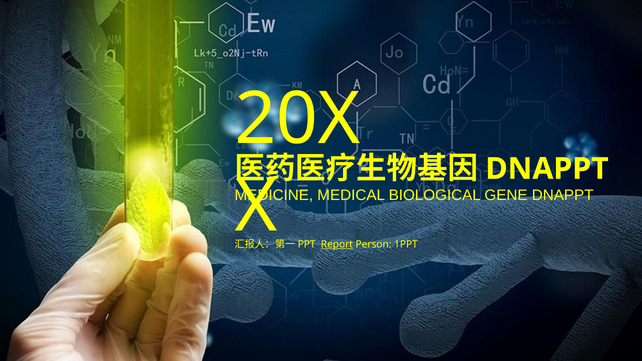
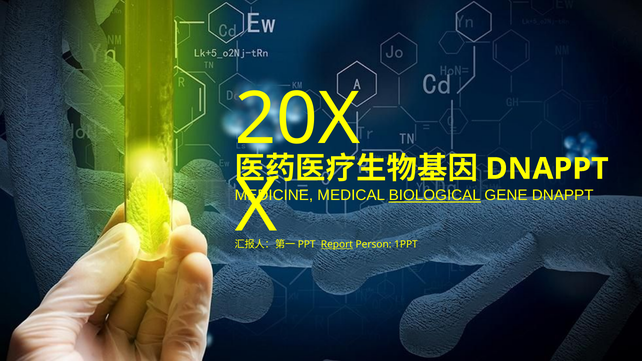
BIOLOGICAL underline: none -> present
